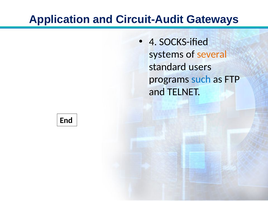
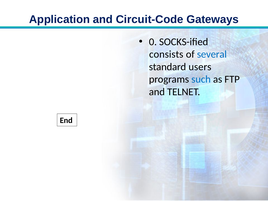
Circuit-Audit: Circuit-Audit -> Circuit-Code
4: 4 -> 0
systems: systems -> consists
several colour: orange -> blue
